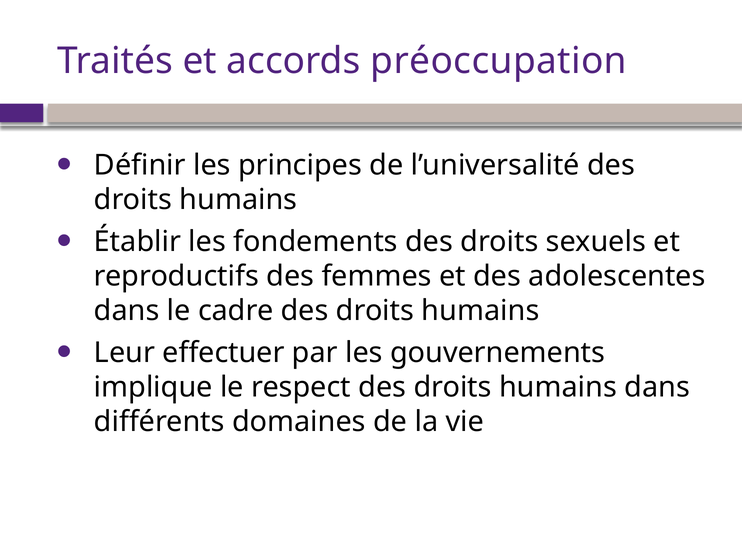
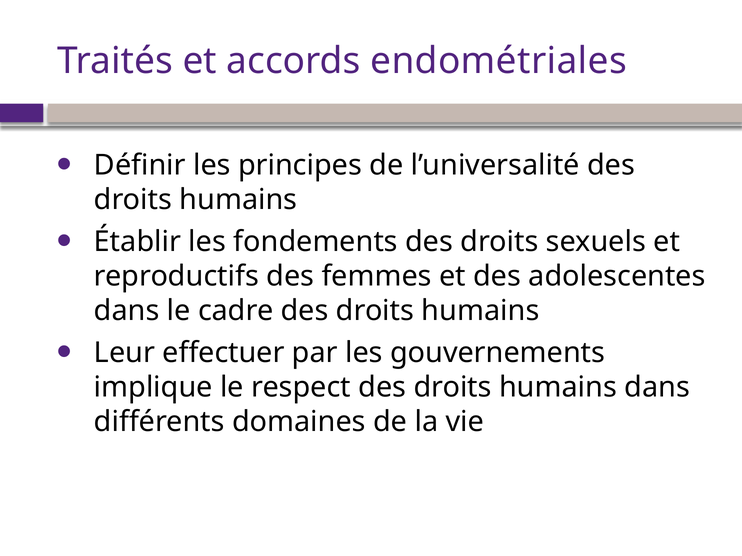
préoccupation: préoccupation -> endométriales
